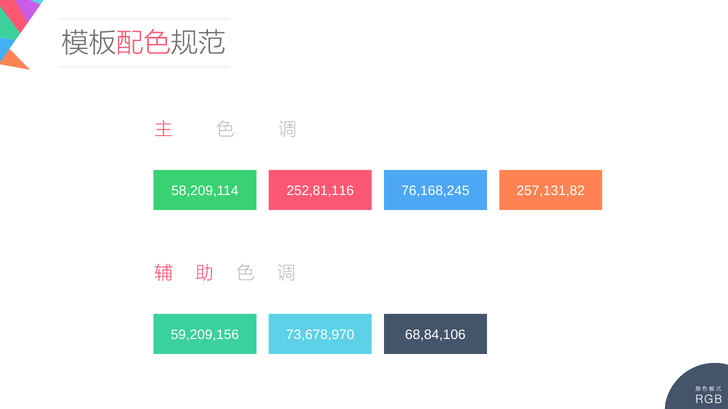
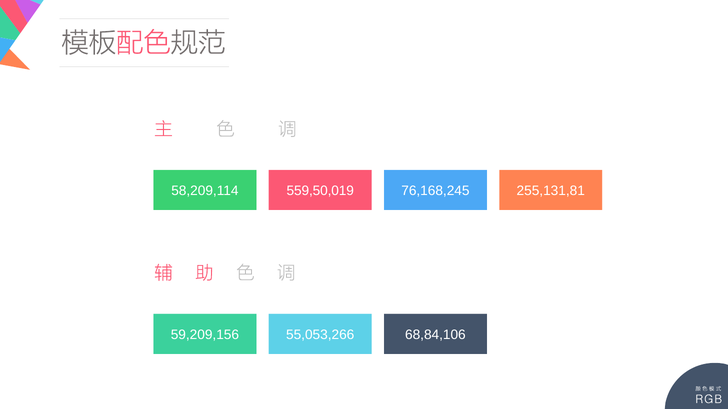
252,81,116: 252,81,116 -> 559,50,019
257,131,82: 257,131,82 -> 255,131,81
73,678,970: 73,678,970 -> 55,053,266
